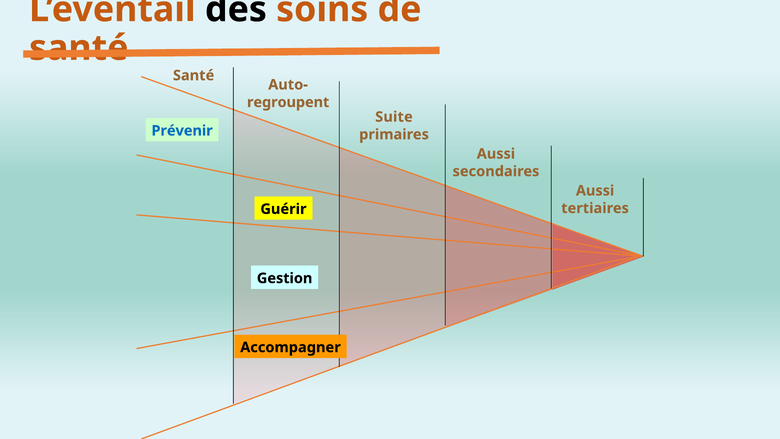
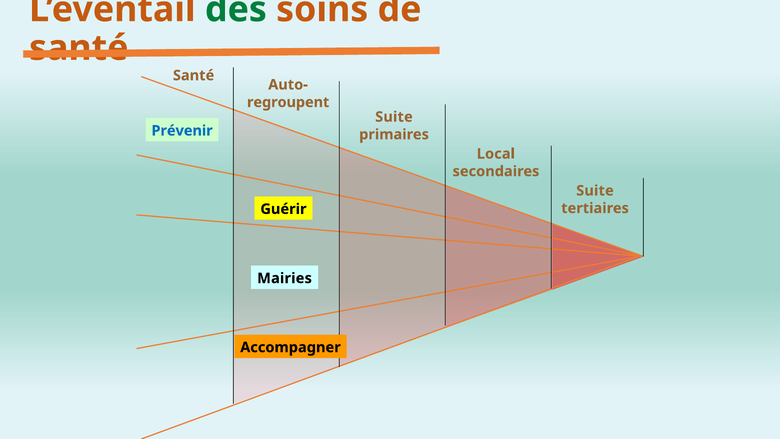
des colour: black -> green
Aussi at (496, 154): Aussi -> Local
Aussi at (595, 191): Aussi -> Suite
Gestion: Gestion -> Mairies
